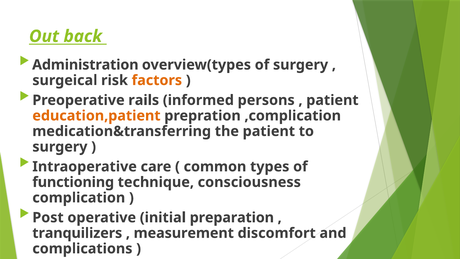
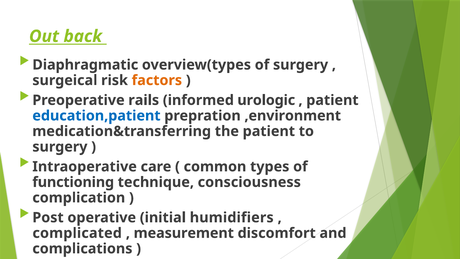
Administration: Administration -> Diaphragmatic
persons: persons -> urologic
education,patient colour: orange -> blue
,complication: ,complication -> ,environment
preparation: preparation -> humidifiers
tranquilizers: tranquilizers -> complicated
